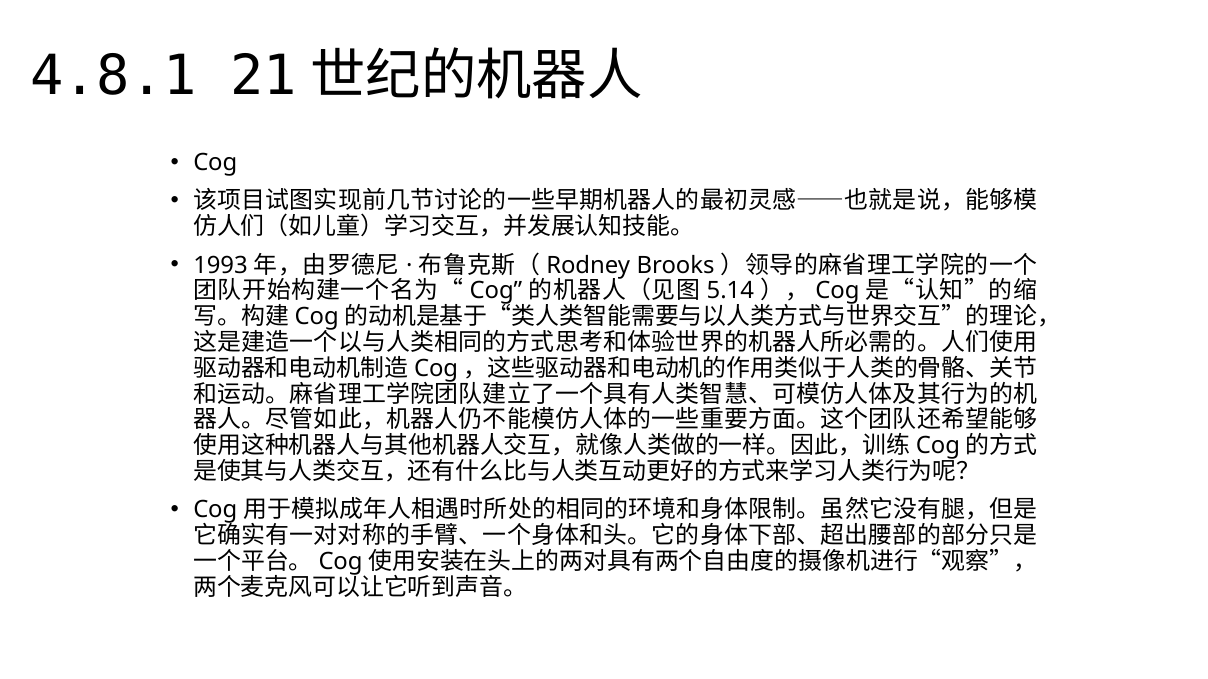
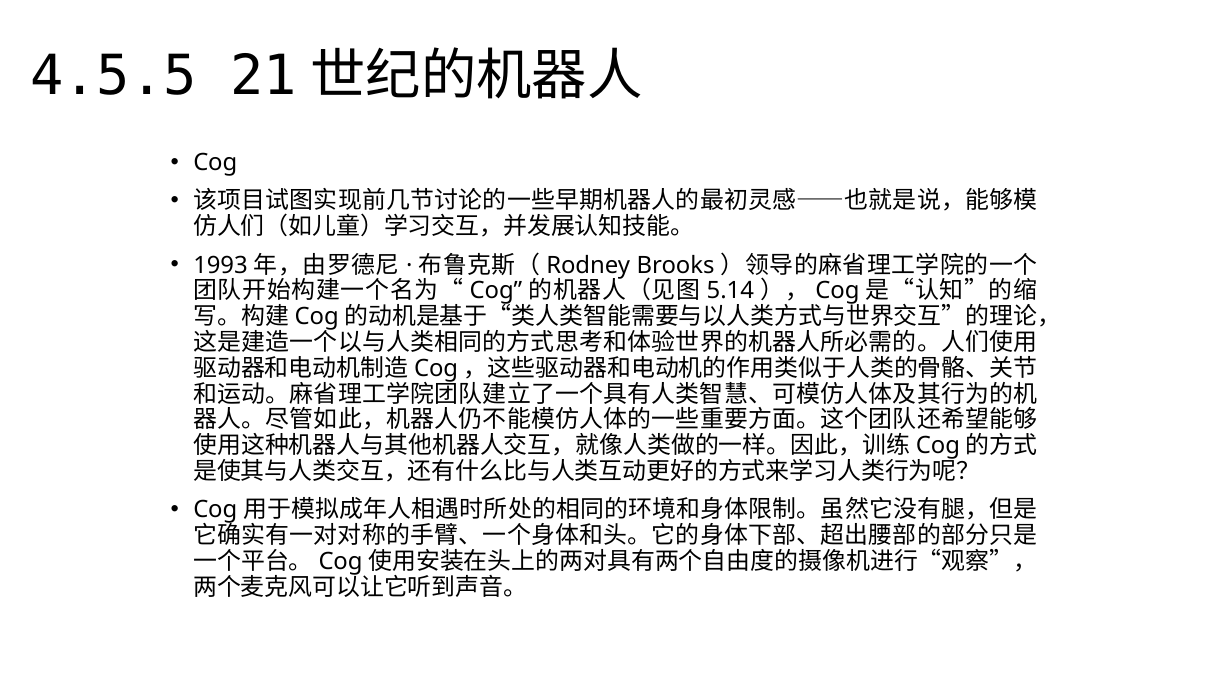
4.8.1: 4.8.1 -> 4.5.5
